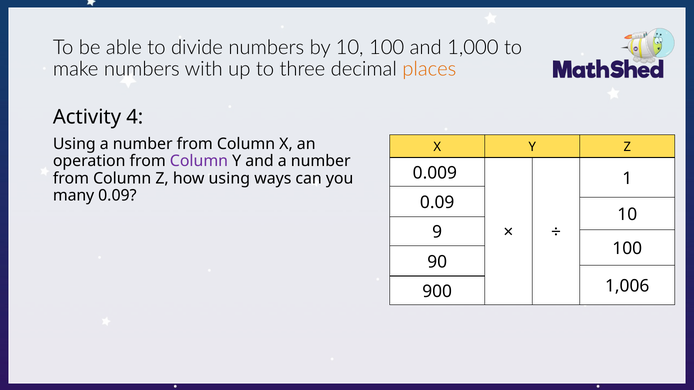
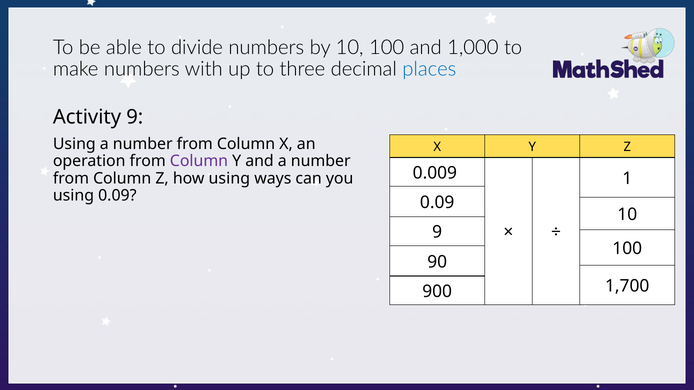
places colour: orange -> blue
Activity 4: 4 -> 9
many at (74, 196): many -> using
1,006: 1,006 -> 1,700
